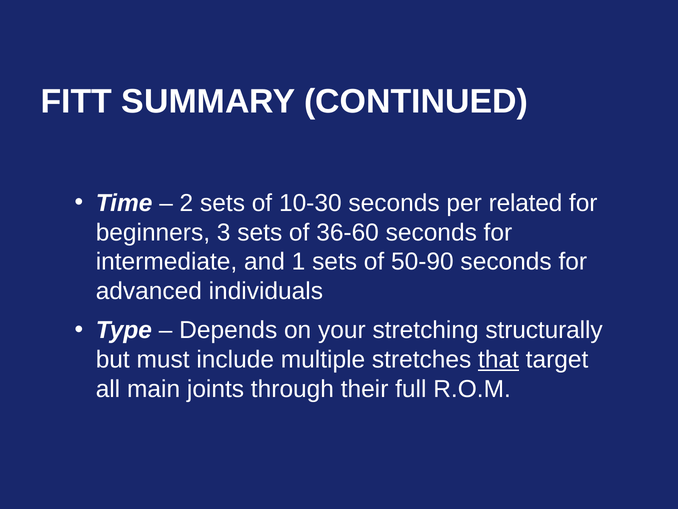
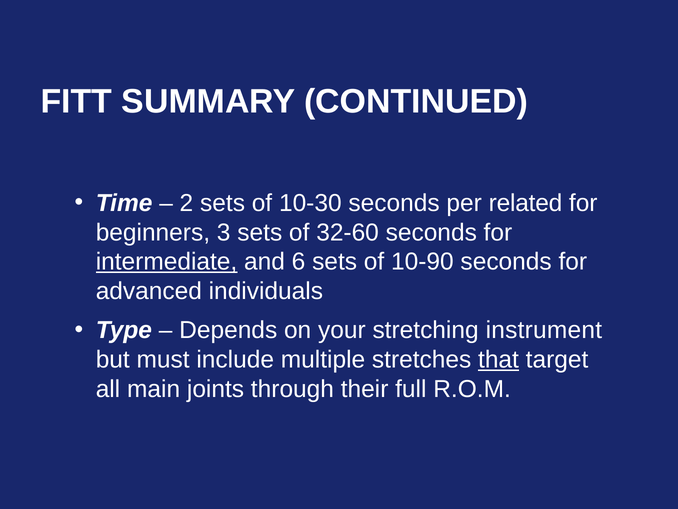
36-60: 36-60 -> 32-60
intermediate underline: none -> present
1: 1 -> 6
50-90: 50-90 -> 10-90
structurally: structurally -> instrument
